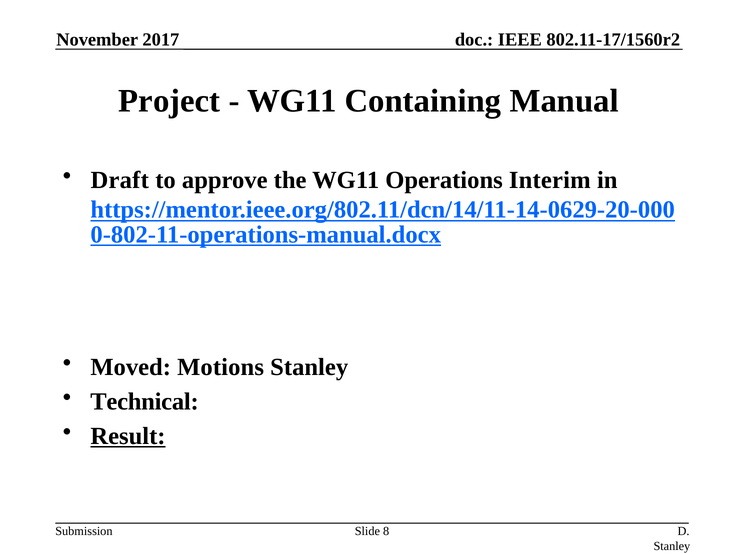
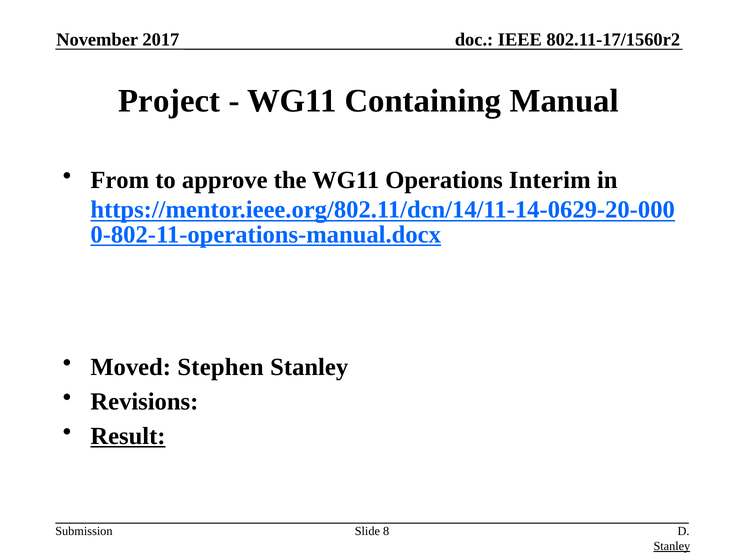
Draft: Draft -> From
Motions: Motions -> Stephen
Technical: Technical -> Revisions
Stanley at (672, 546) underline: none -> present
